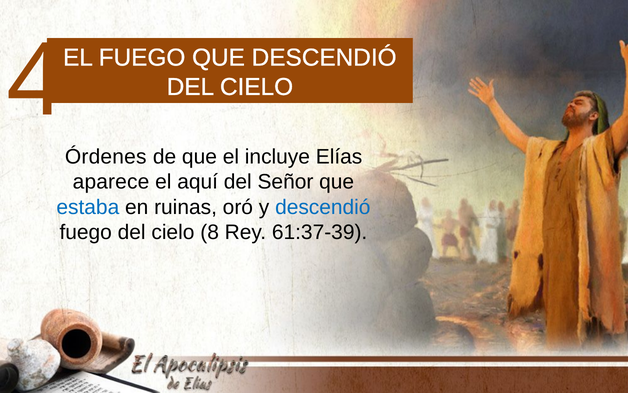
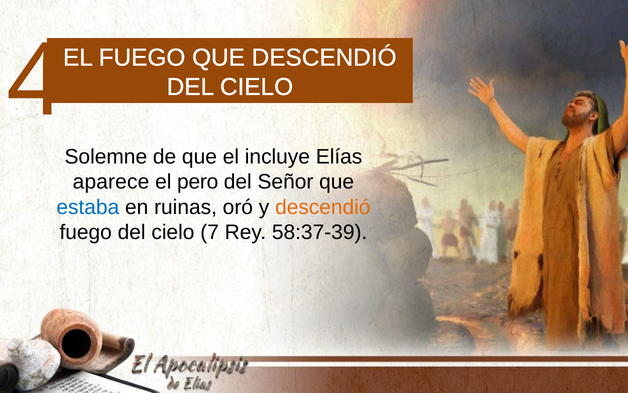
Órdenes: Órdenes -> Solemne
aquí: aquí -> pero
descendió at (323, 207) colour: blue -> orange
8: 8 -> 7
61:37-39: 61:37-39 -> 58:37-39
